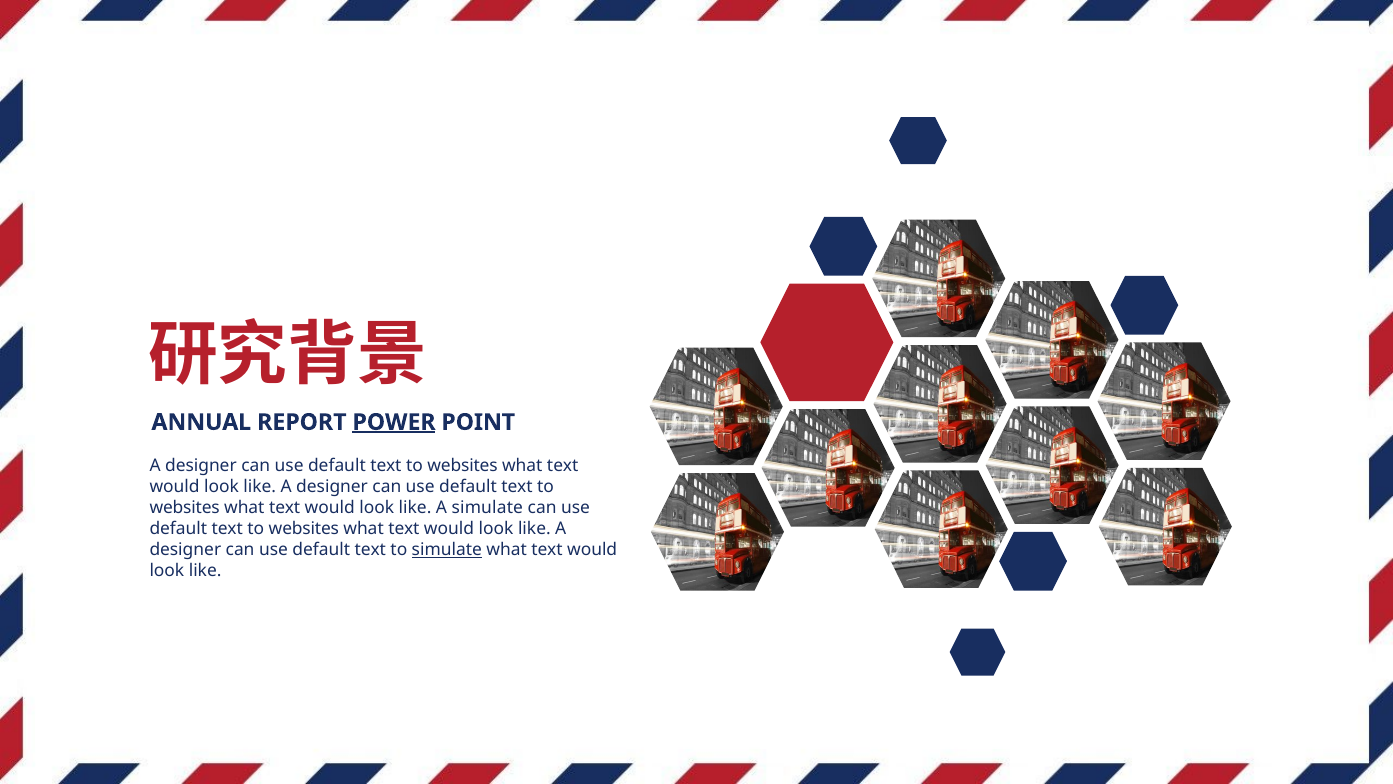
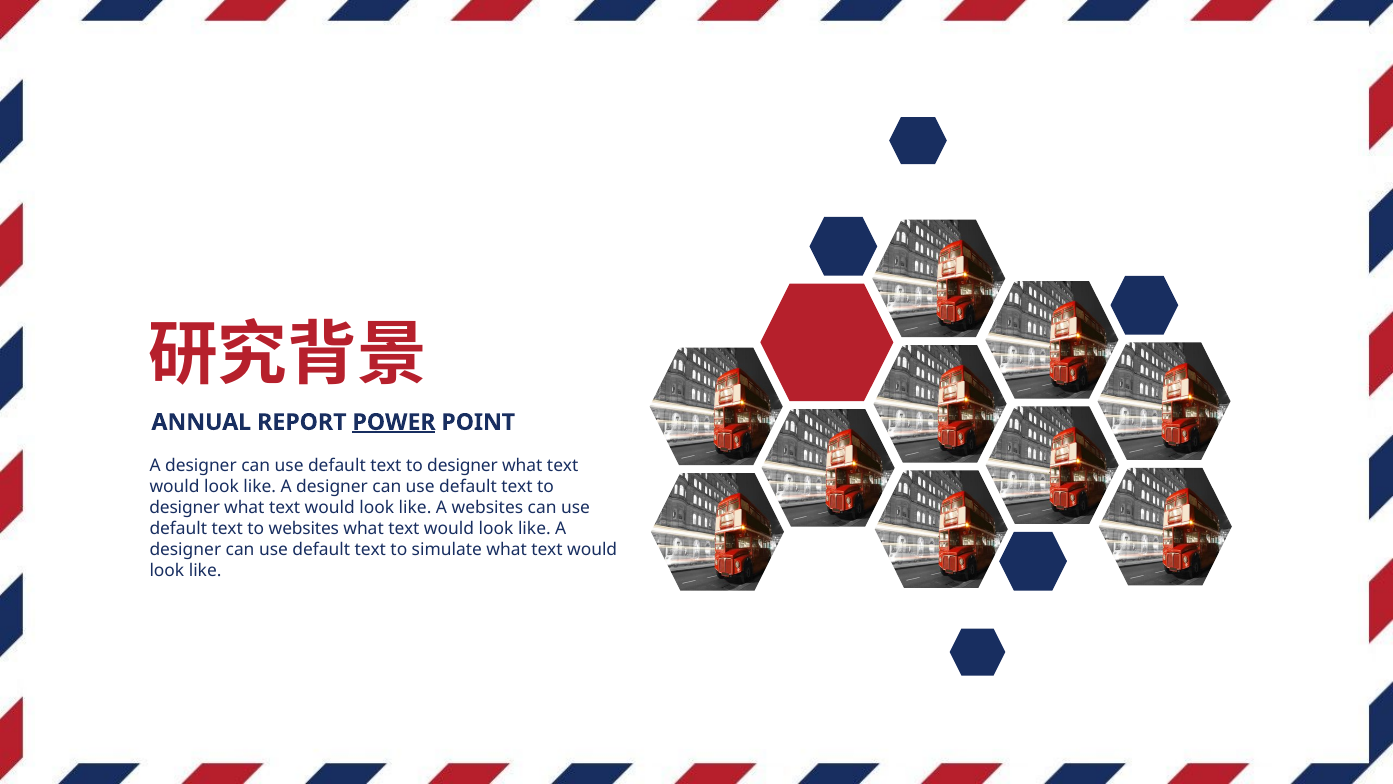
websites at (463, 466): websites -> designer
websites at (185, 508): websites -> designer
A simulate: simulate -> websites
simulate at (447, 549) underline: present -> none
